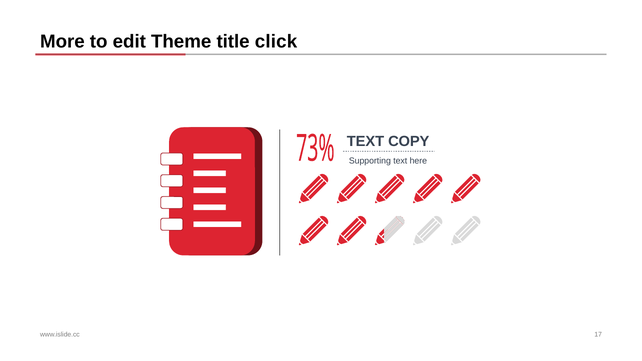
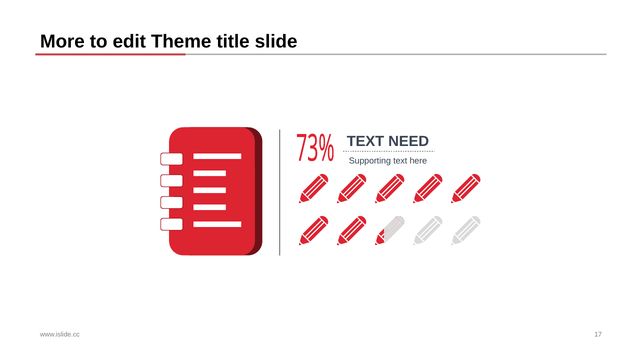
click: click -> slide
COPY: COPY -> NEED
